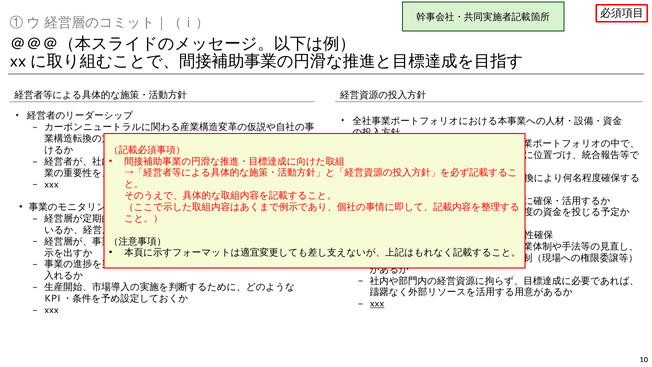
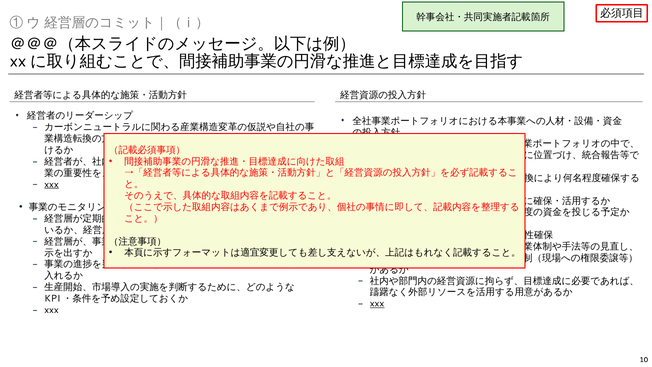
xxx at (52, 184) underline: none -> present
